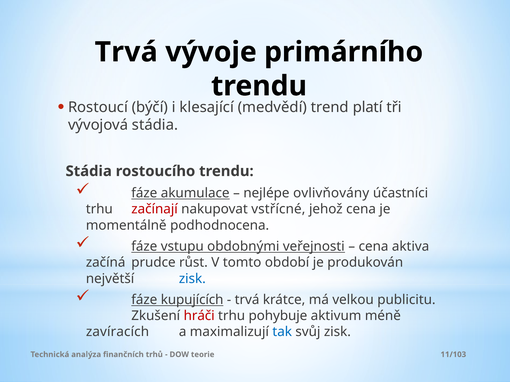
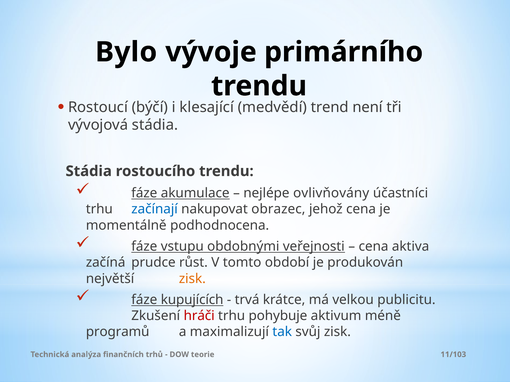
Trvá at (126, 52): Trvá -> Bylo
platí: platí -> není
začínají colour: red -> blue
vstřícné: vstřícné -> obrazec
zisk at (192, 279) colour: blue -> orange
zavíracích: zavíracích -> programů
